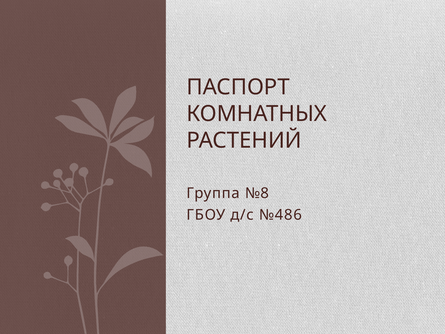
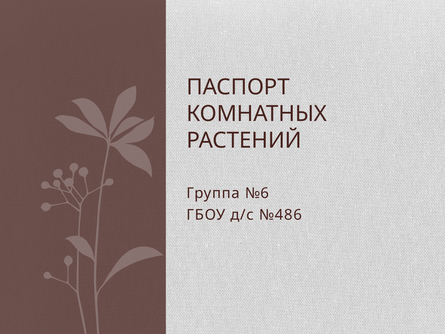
№8: №8 -> №6
